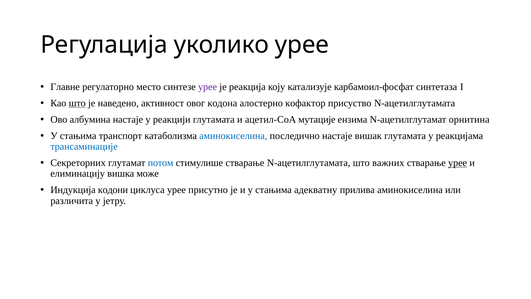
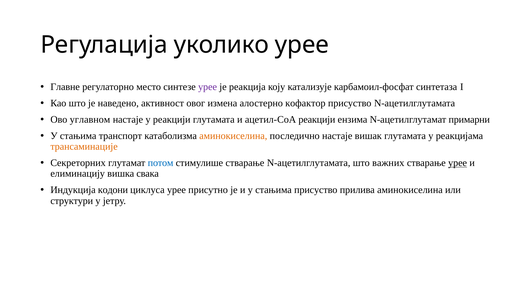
што at (77, 103) underline: present -> none
кодона: кодона -> измена
албумина: албумина -> углавном
ацетил-CoA мутације: мутације -> реакцији
орнитина: орнитина -> примарни
аминокиселина at (233, 136) colour: blue -> orange
трансаминације colour: blue -> orange
може: може -> свака
стањима адекватну: адекватну -> присуство
различита: различита -> структури
